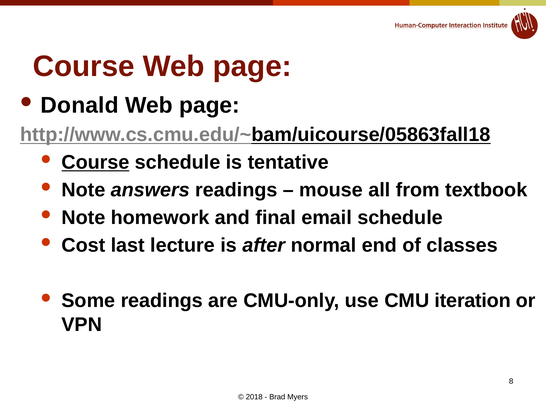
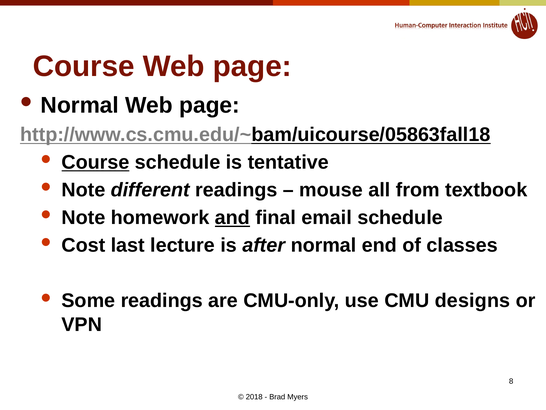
Donald at (80, 105): Donald -> Normal
answers: answers -> different
and underline: none -> present
iteration: iteration -> designs
